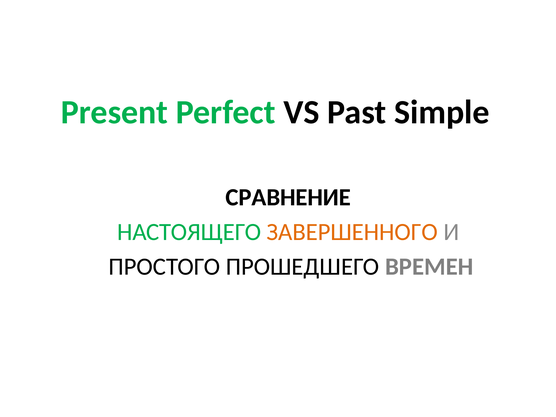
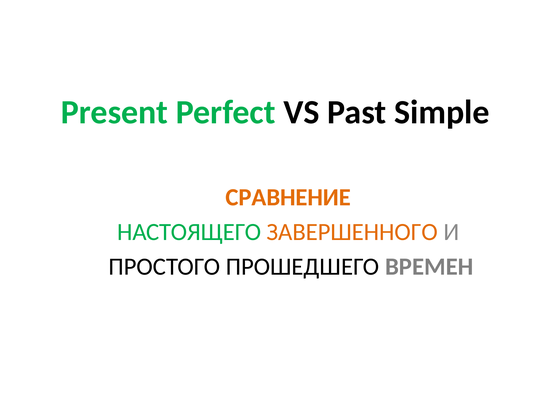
СРАВНЕНИЕ colour: black -> orange
